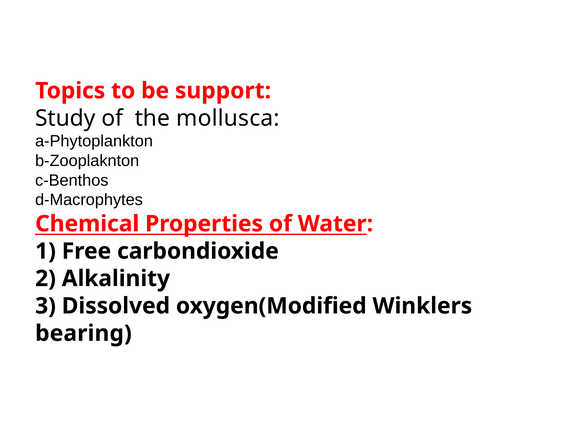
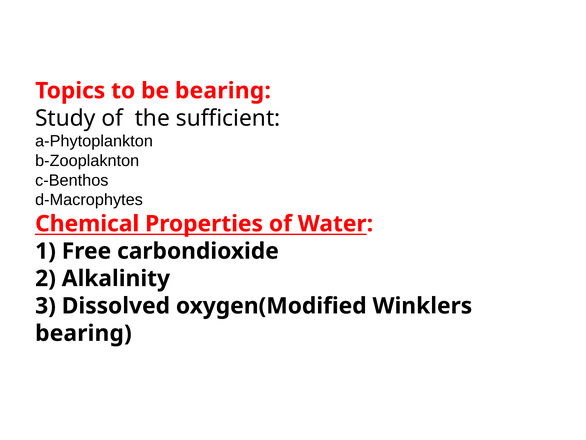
be support: support -> bearing
mollusca: mollusca -> sufficient
